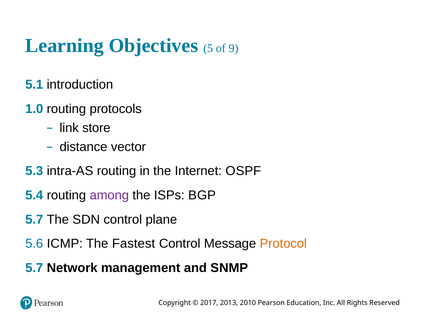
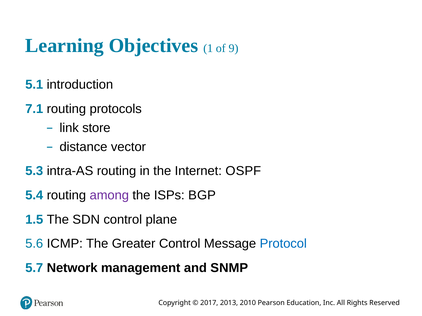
5: 5 -> 1
1.0: 1.0 -> 7.1
5.7 at (34, 220): 5.7 -> 1.5
Fastest: Fastest -> Greater
Protocol colour: orange -> blue
